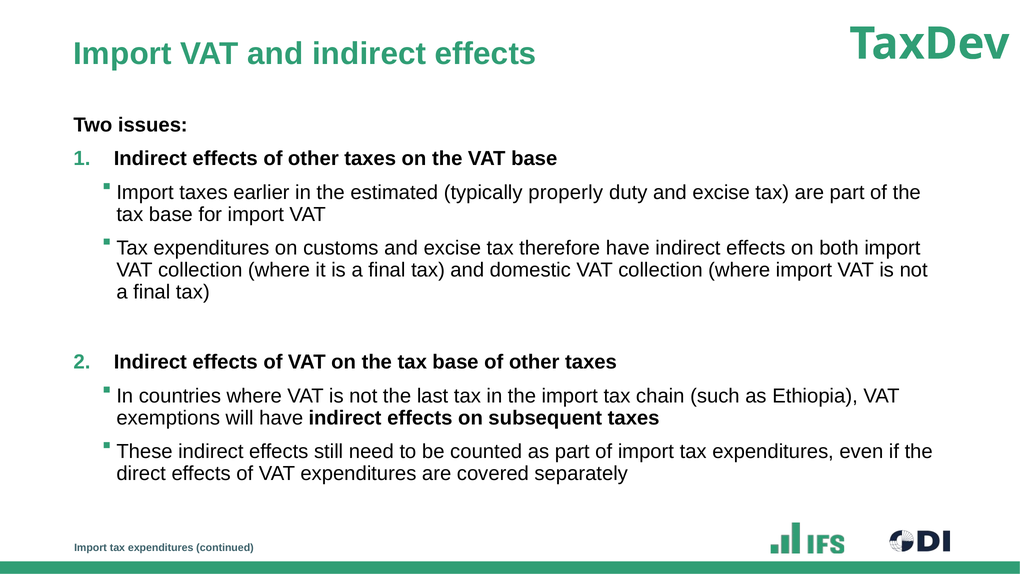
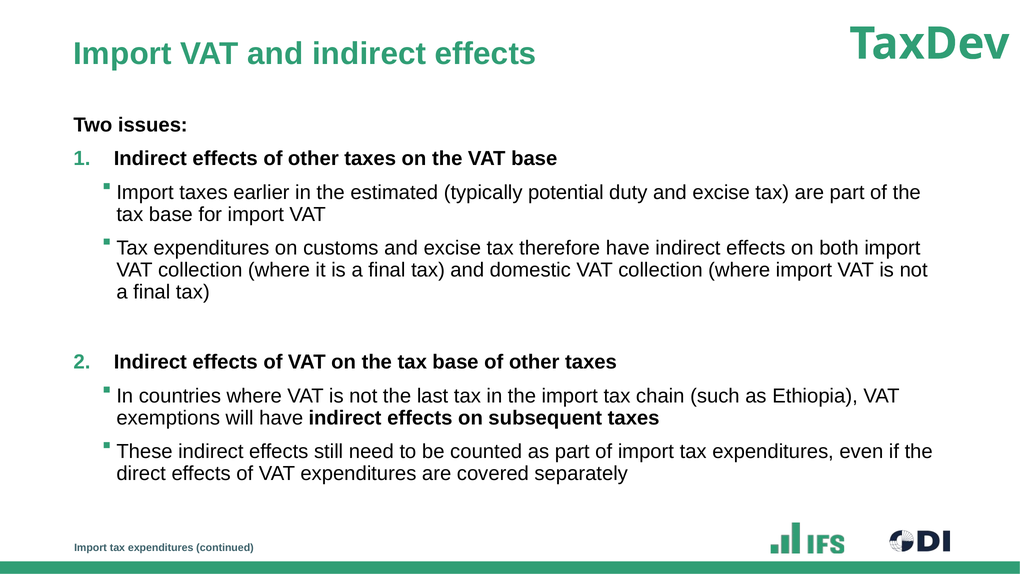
properly: properly -> potential
